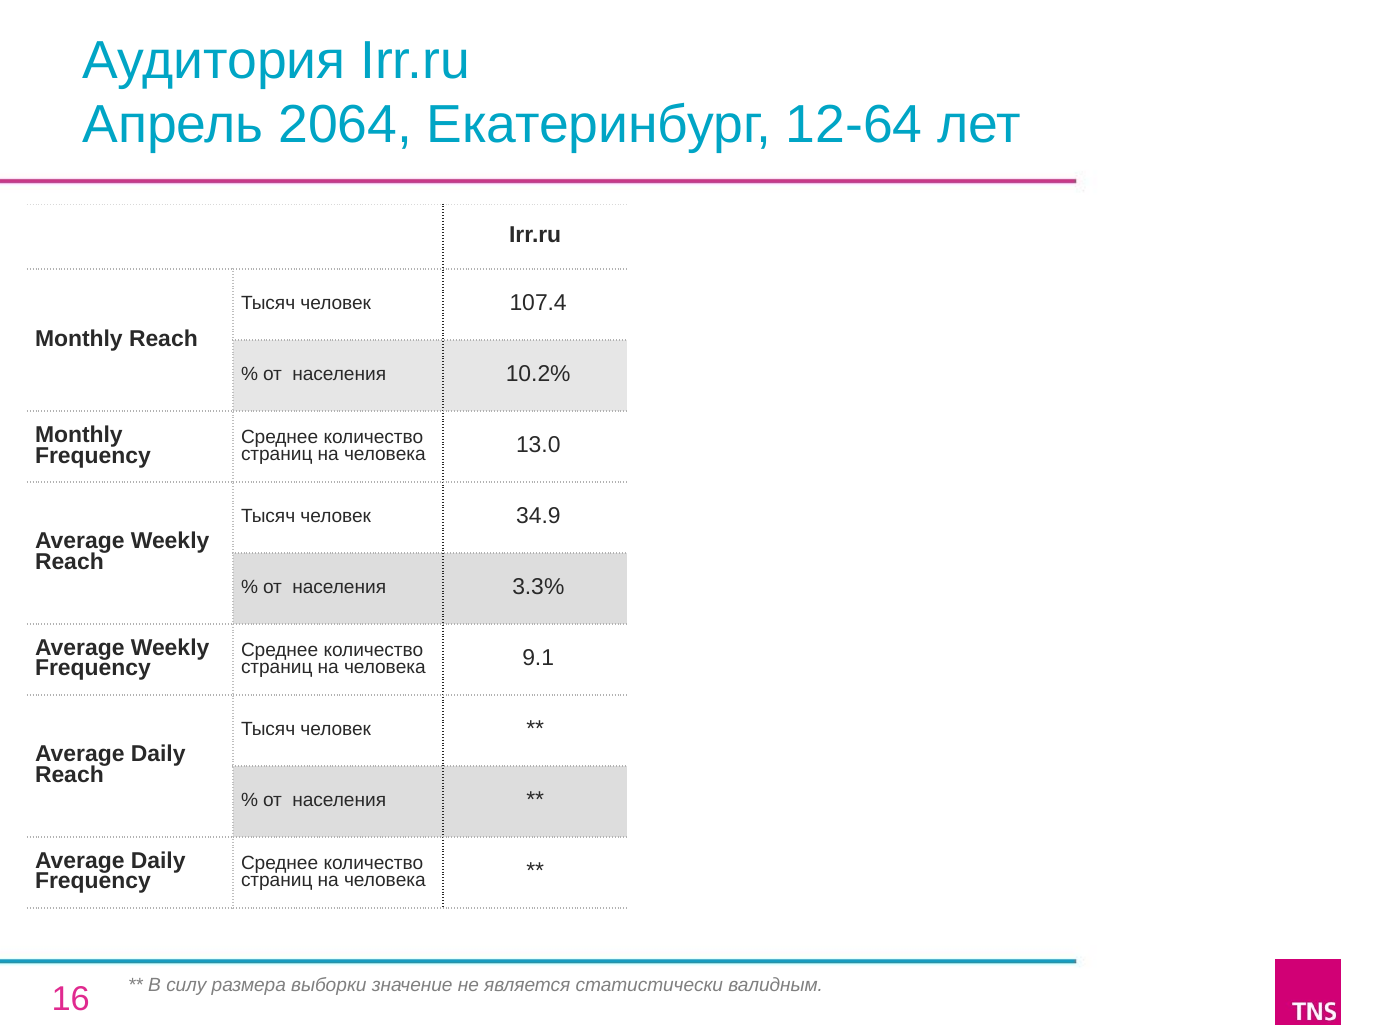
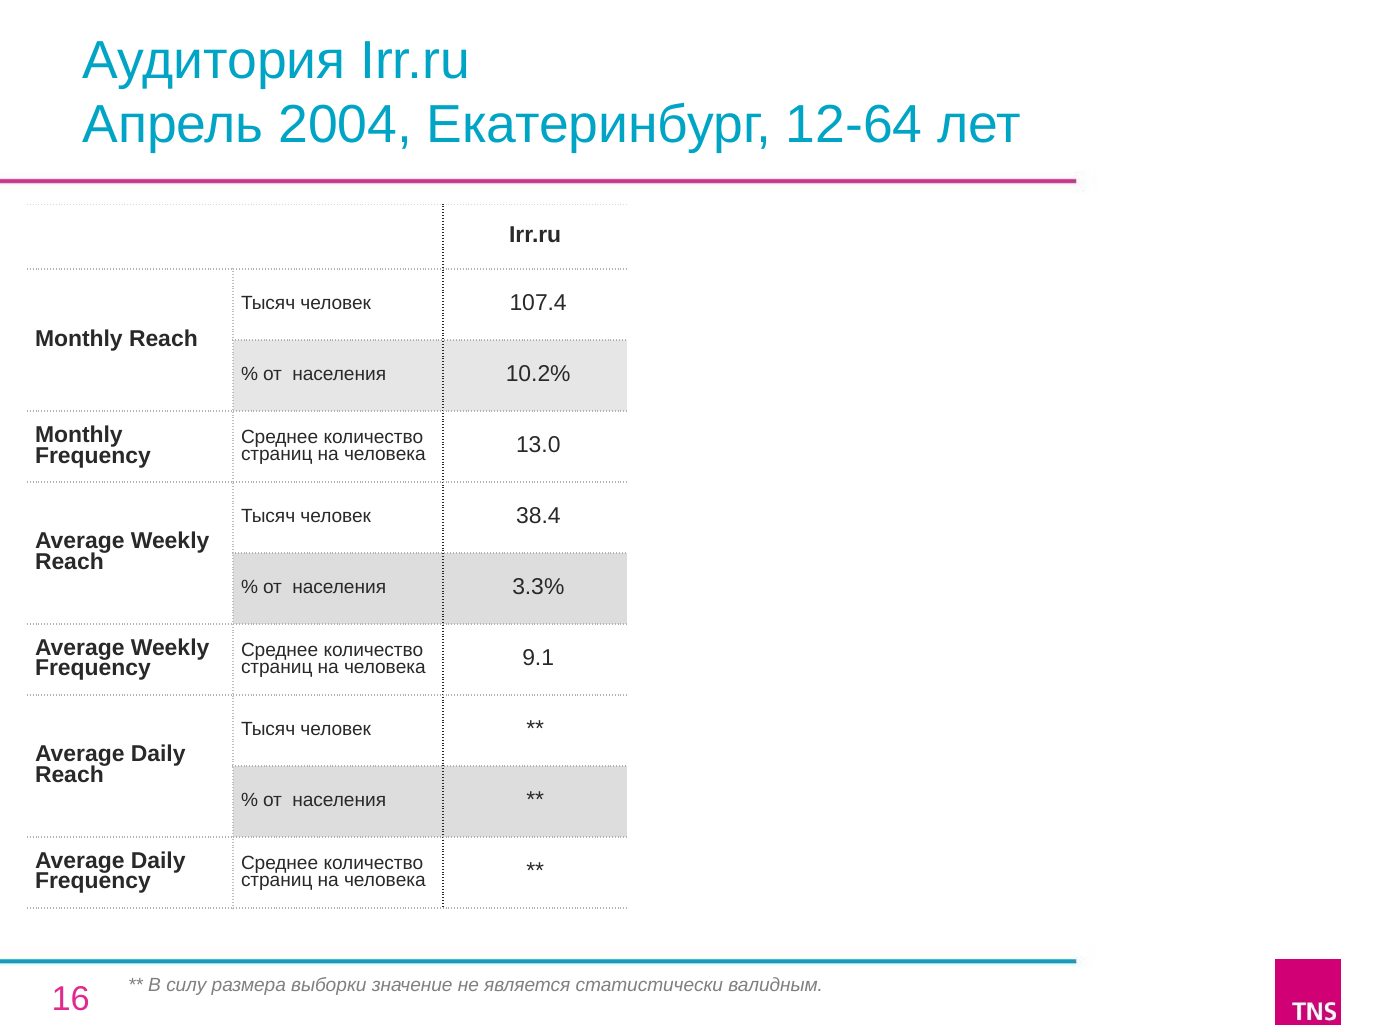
2064: 2064 -> 2004
34.9: 34.9 -> 38.4
